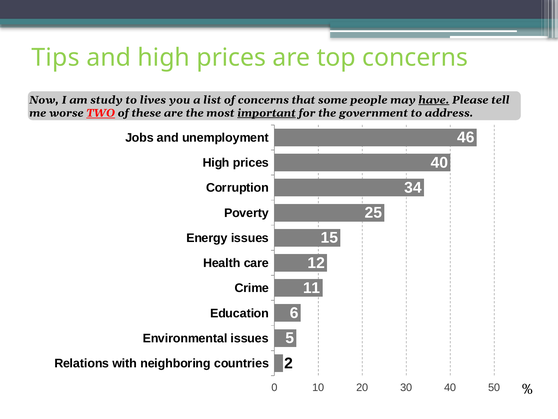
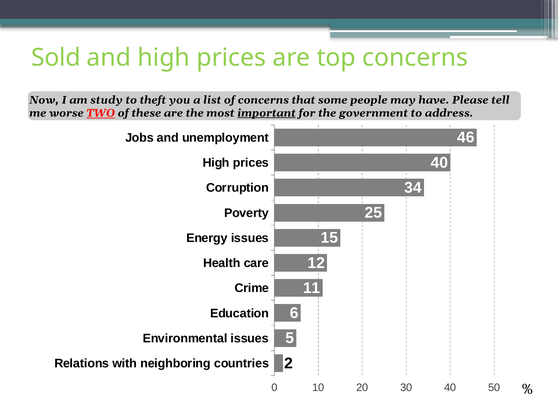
Tips: Tips -> Sold
lives: lives -> theft
have underline: present -> none
